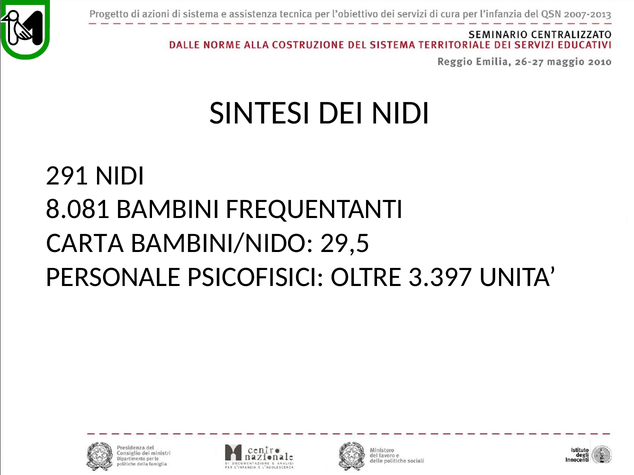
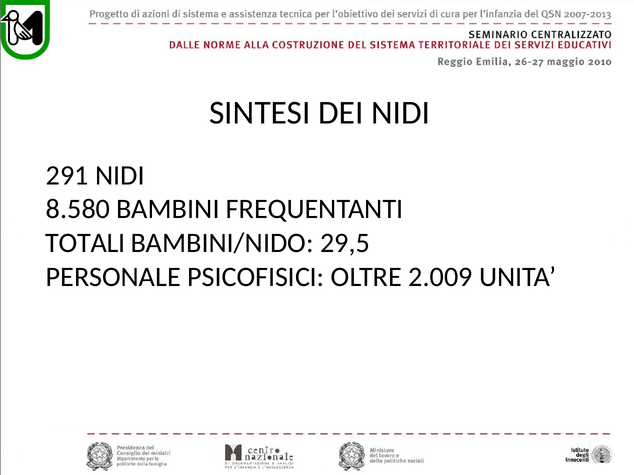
8.081: 8.081 -> 8.580
CARTA: CARTA -> TOTALI
3.397: 3.397 -> 2.009
